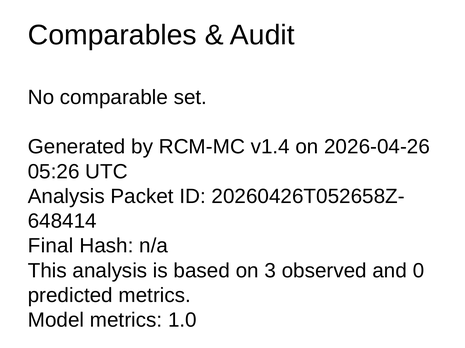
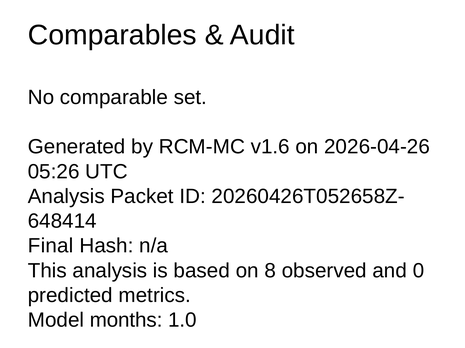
v1.4: v1.4 -> v1.6
3: 3 -> 8
Model metrics: metrics -> months
